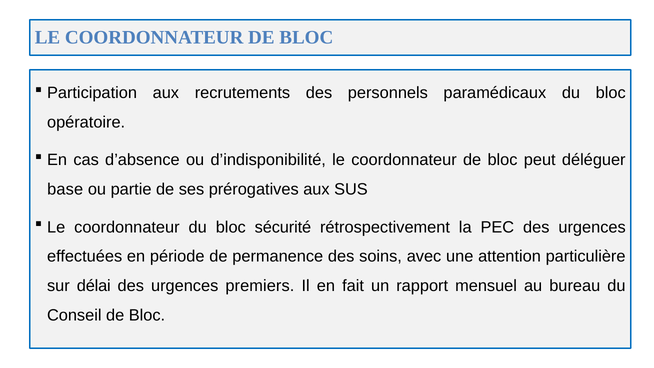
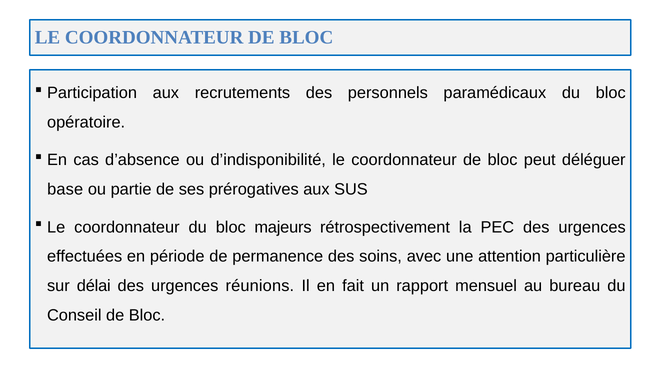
sécurité: sécurité -> majeurs
premiers: premiers -> réunions
